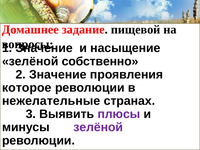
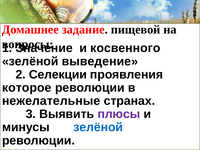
насыщение: насыщение -> косвенного
собственно: собственно -> выведение
2 Значение: Значение -> Селекции
зелёной at (98, 127) colour: purple -> blue
